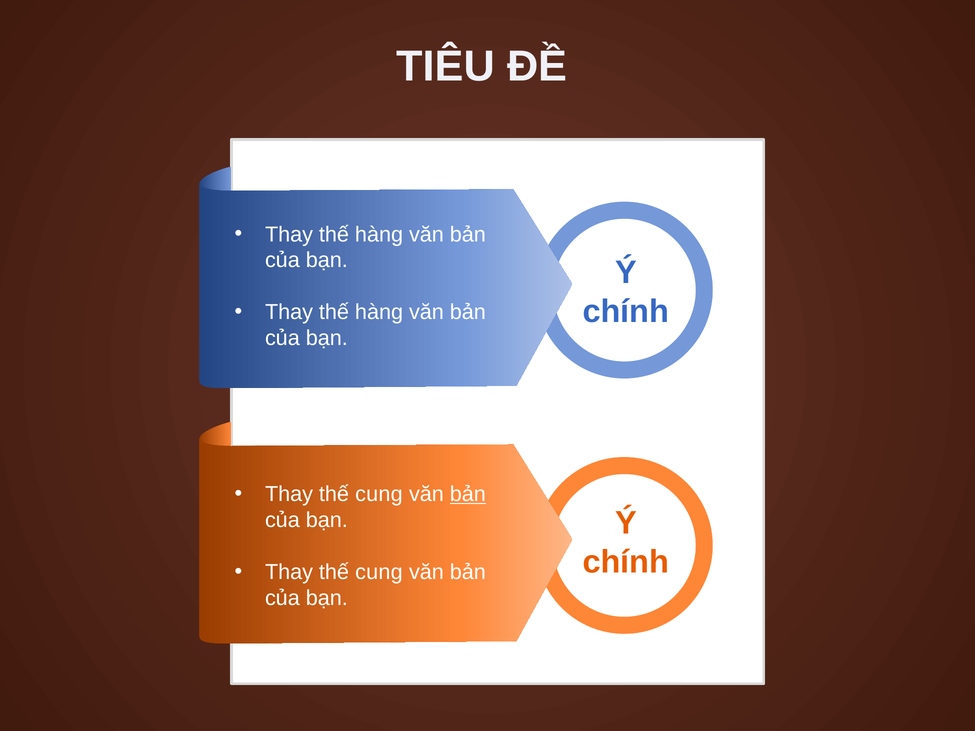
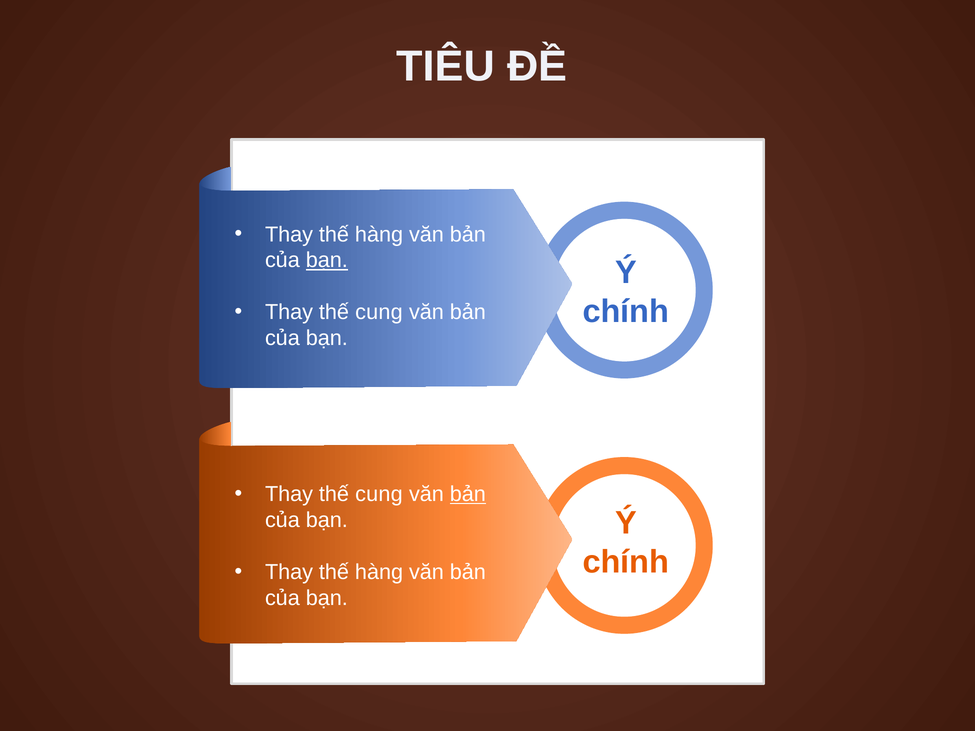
bạn at (327, 260) underline: none -> present
hàng at (379, 312): hàng -> cung
cung at (379, 572): cung -> hàng
